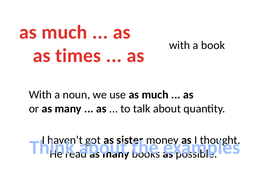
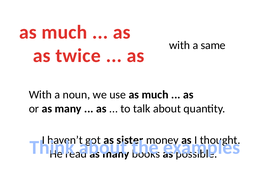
book: book -> same
times: times -> twice
